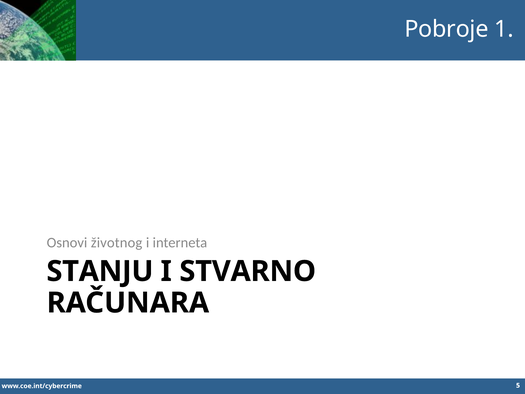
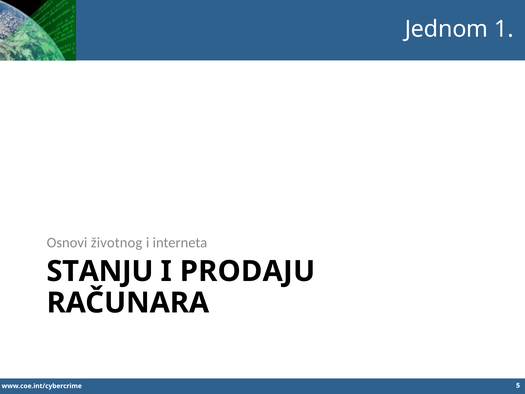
Pobroje: Pobroje -> Jednom
STVARNO: STVARNO -> PRODAJU
